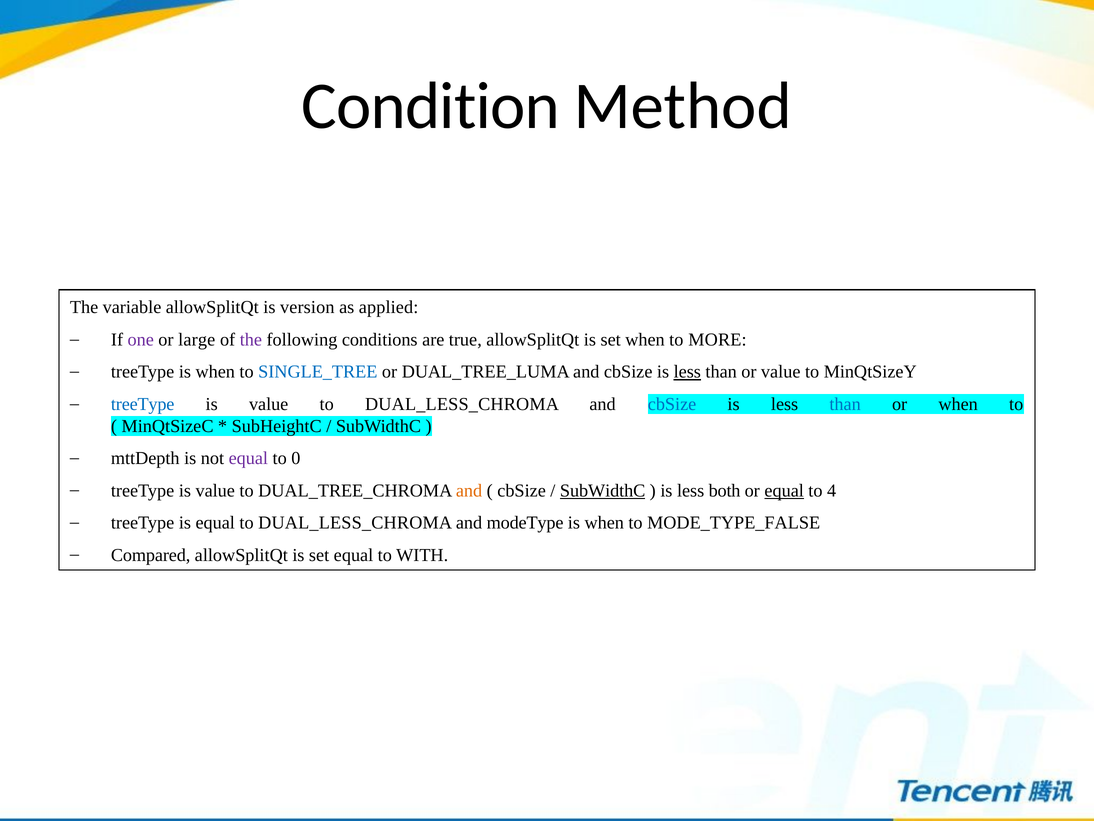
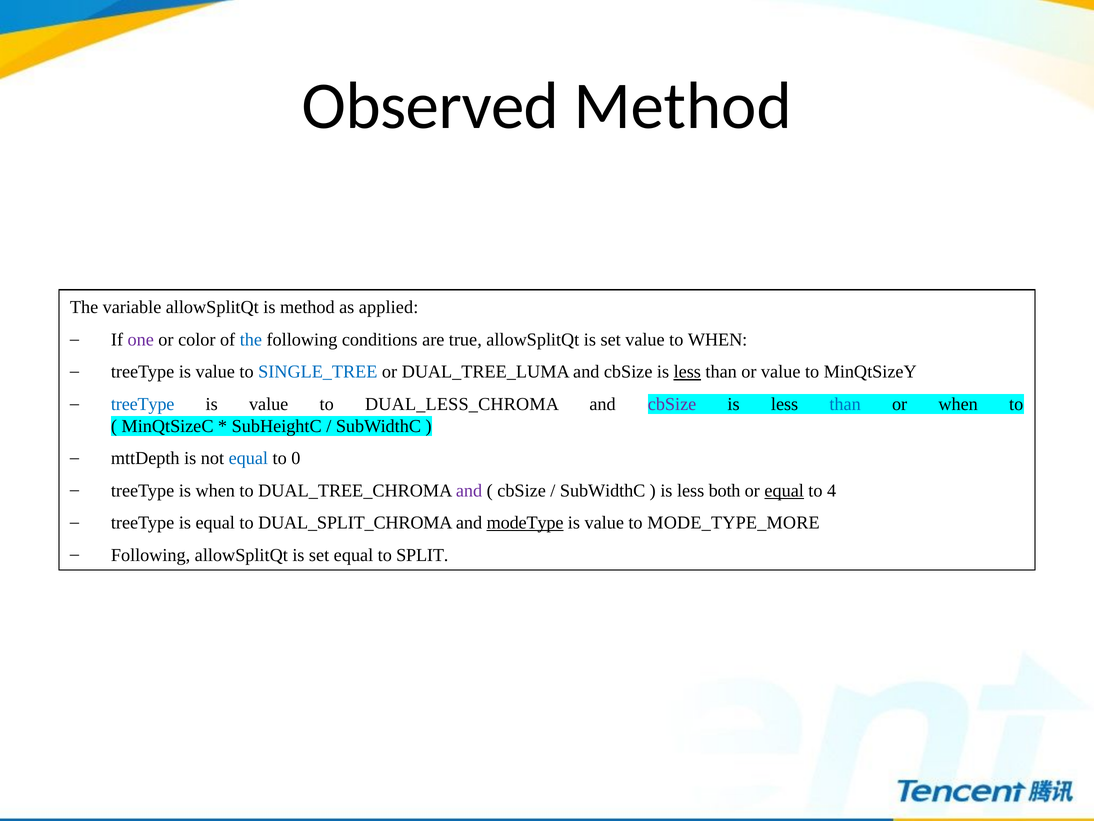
Condition: Condition -> Observed
is version: version -> method
large: large -> color
the at (251, 340) colour: purple -> blue
set when: when -> value
to MORE: MORE -> WHEN
when at (215, 372): when -> value
cbSize at (672, 404) colour: blue -> purple
equal at (248, 458) colour: purple -> blue
value at (215, 490): value -> when
and at (469, 490) colour: orange -> purple
SubWidthC at (603, 490) underline: present -> none
equal to DUAL_LESS_CHROMA: DUAL_LESS_CHROMA -> DUAL_SPLIT_CHROMA
modeType underline: none -> present
when at (604, 522): when -> value
MODE_TYPE_FALSE: MODE_TYPE_FALSE -> MODE_TYPE_MORE
Compared at (151, 555): Compared -> Following
WITH: WITH -> SPLIT
